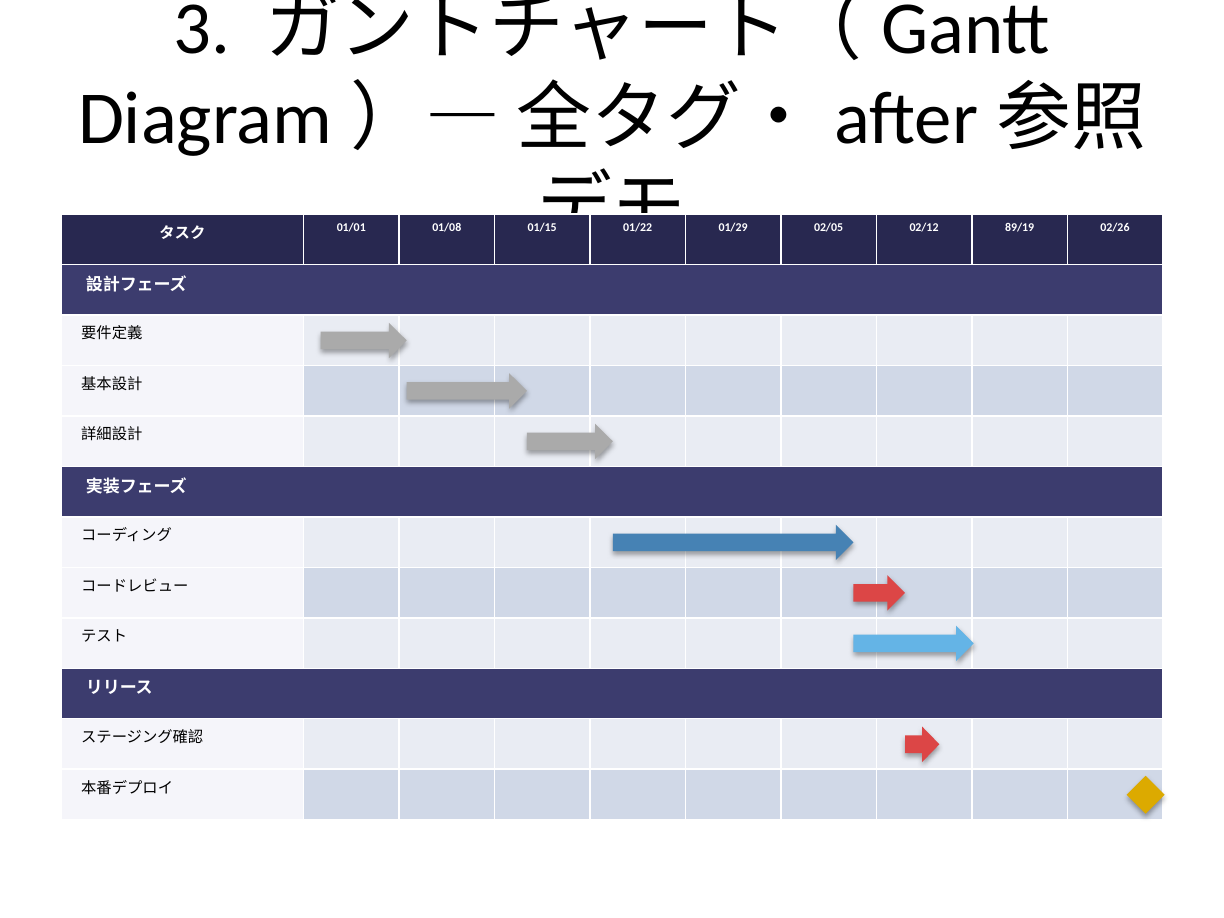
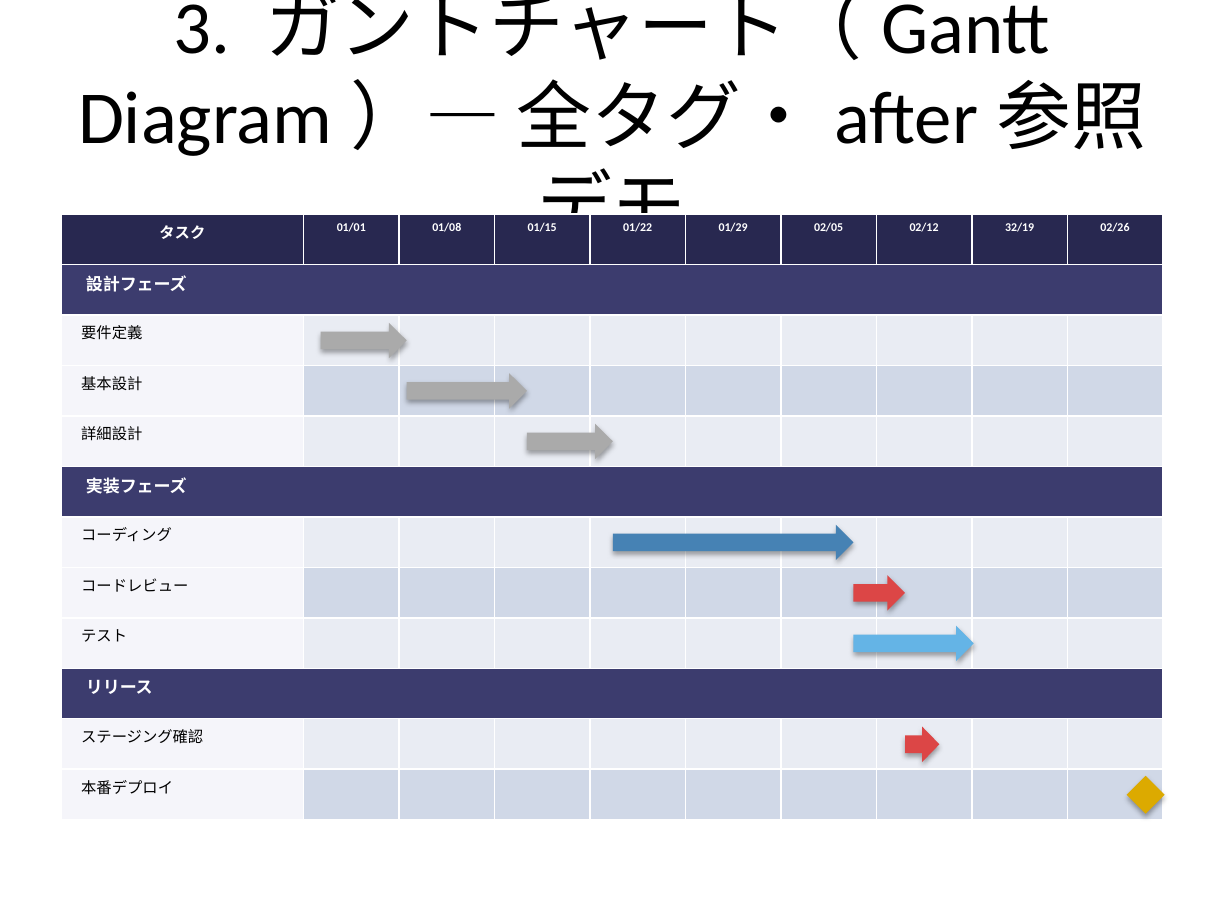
89/19: 89/19 -> 32/19
